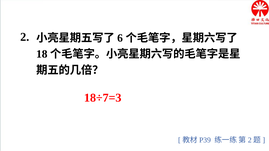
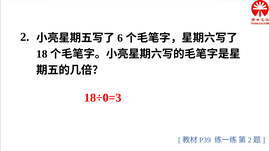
18÷7=3: 18÷7=3 -> 18÷0=3
